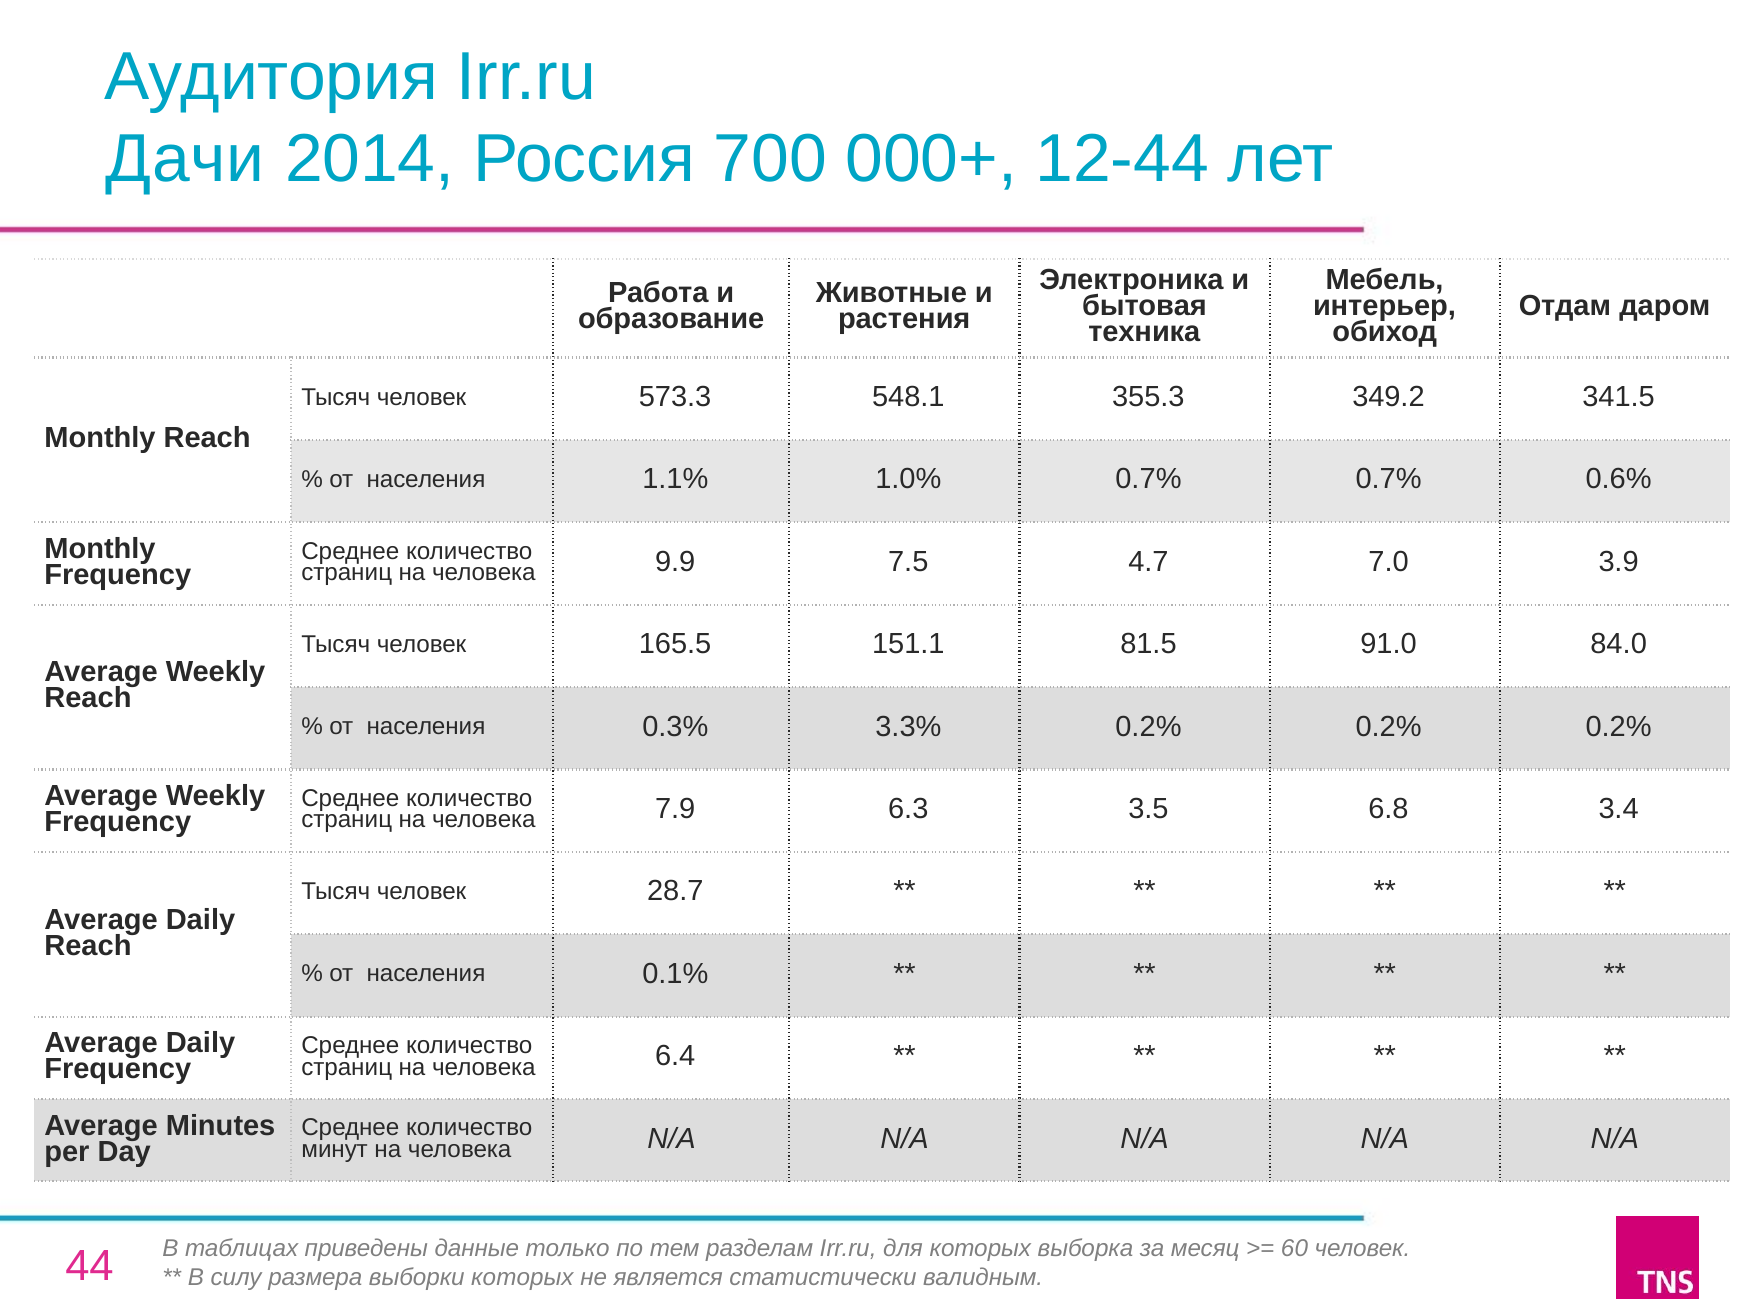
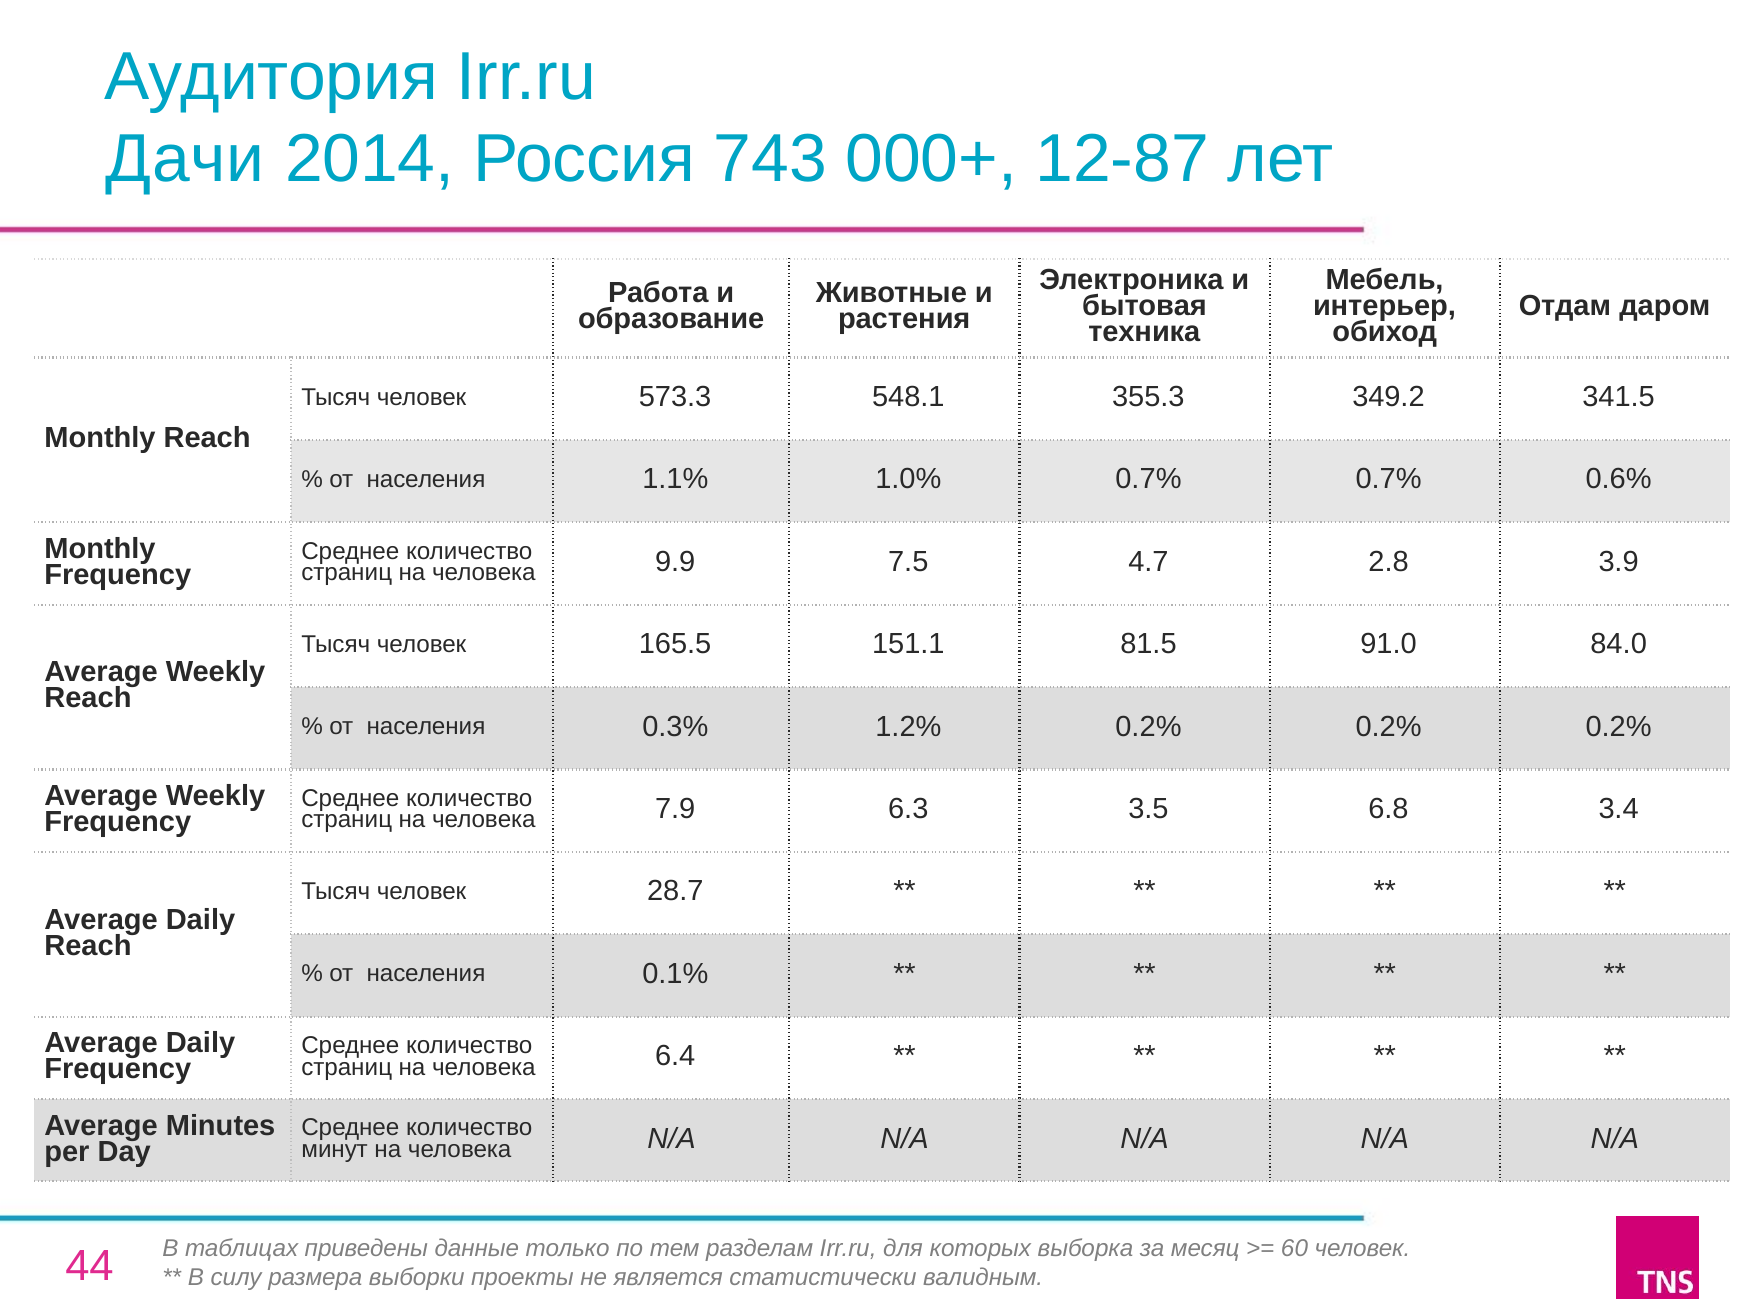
700: 700 -> 743
12-44: 12-44 -> 12-87
7.0: 7.0 -> 2.8
3.3%: 3.3% -> 1.2%
выборки которых: которых -> проекты
